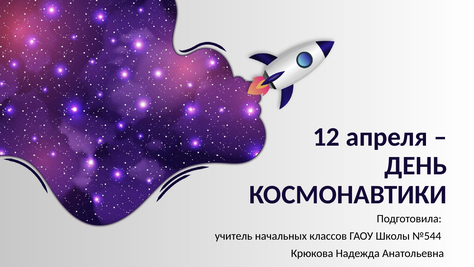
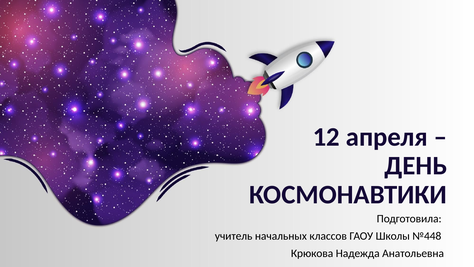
№544: №544 -> №448
